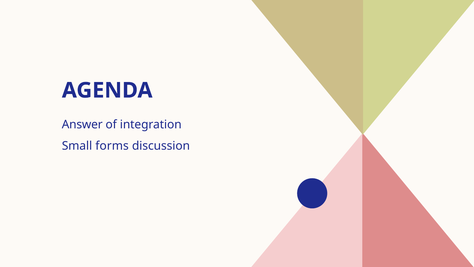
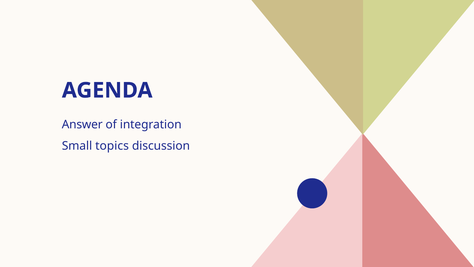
forms: forms -> topics
